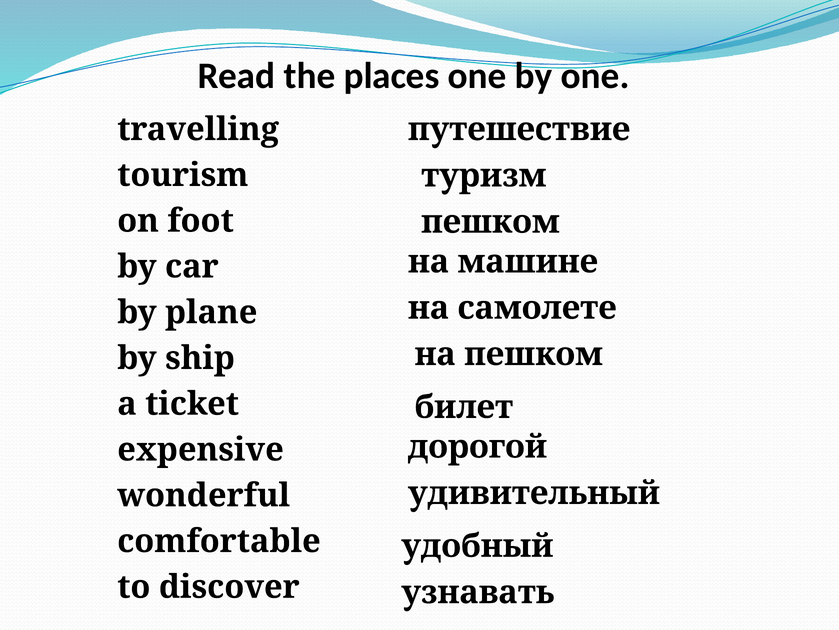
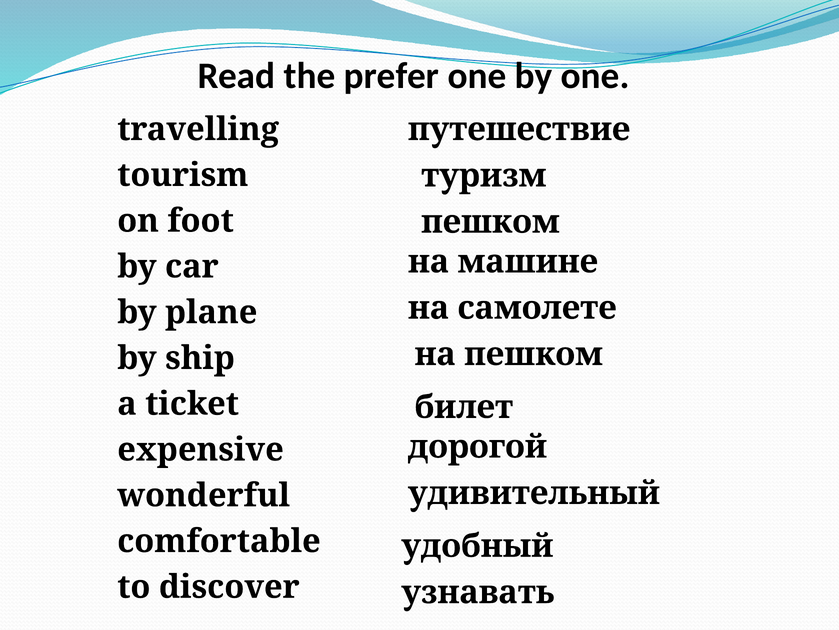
places: places -> prefer
